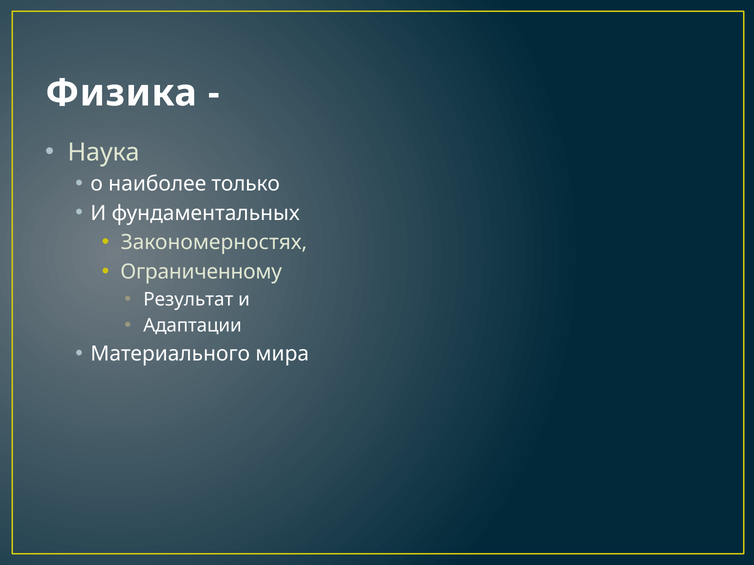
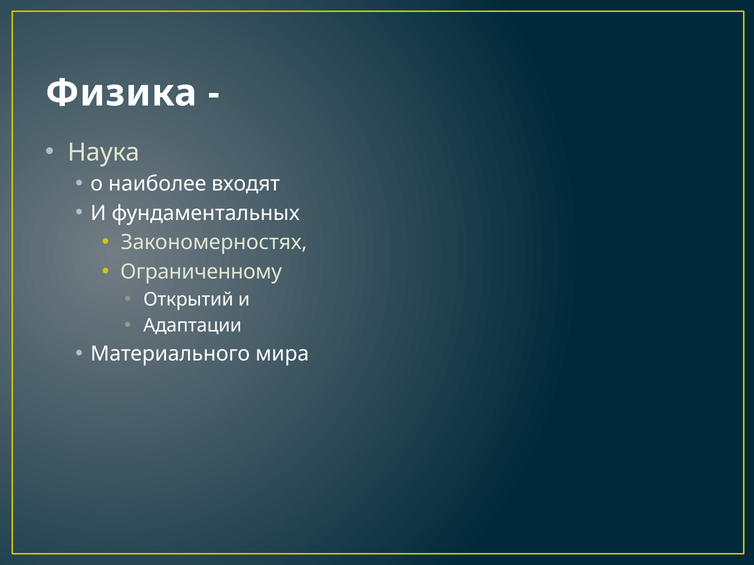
только: только -> входят
Результат: Результат -> Открытий
